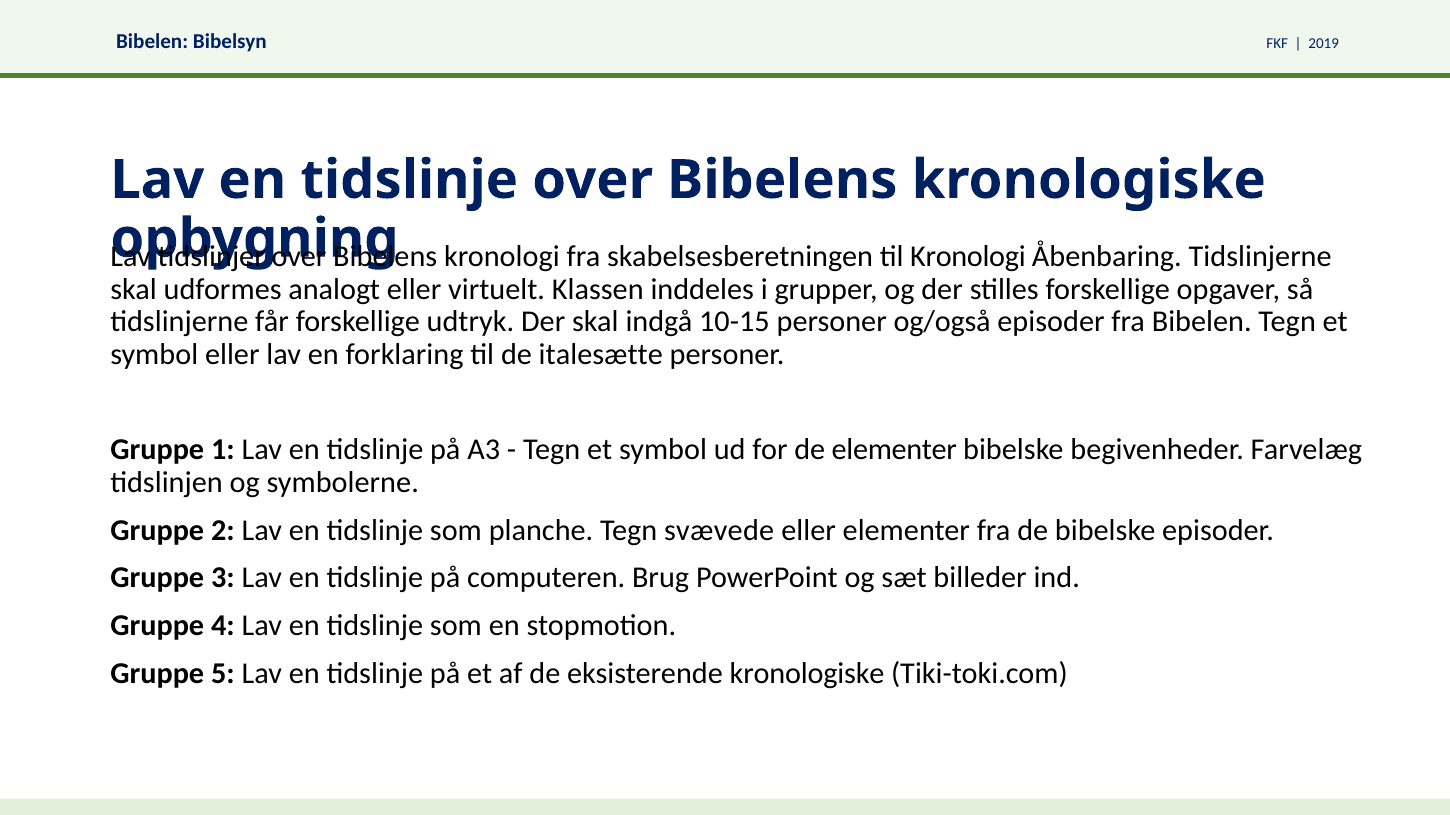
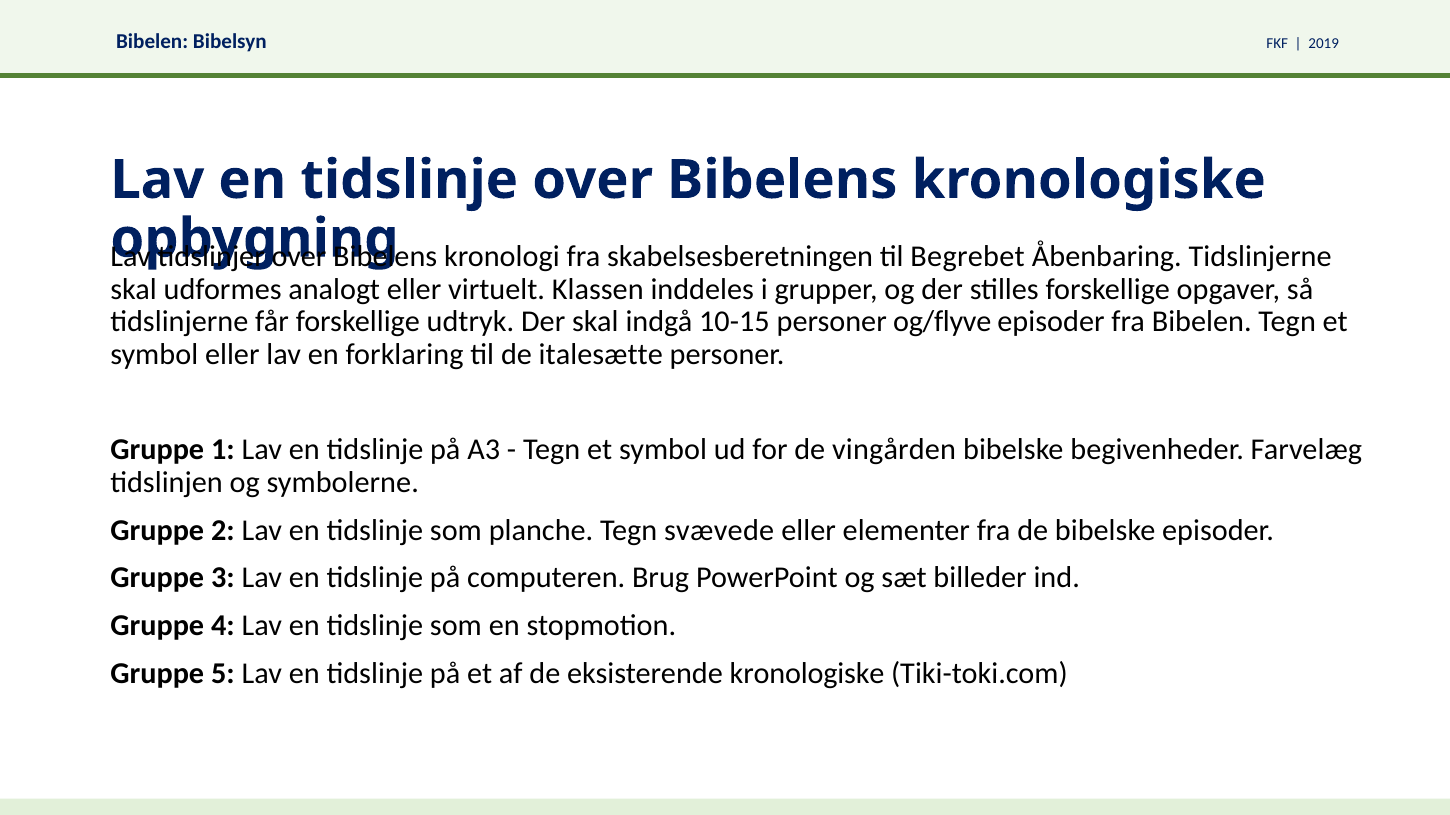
til Kronologi: Kronologi -> Begrebet
og/også: og/også -> og/flyve
de elementer: elementer -> vingården
